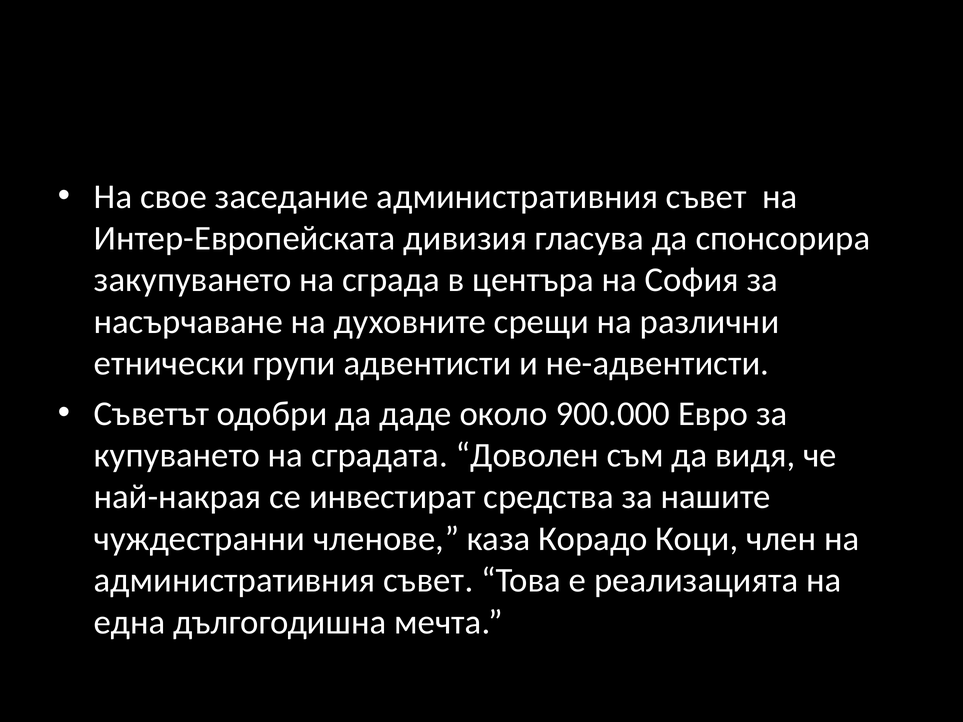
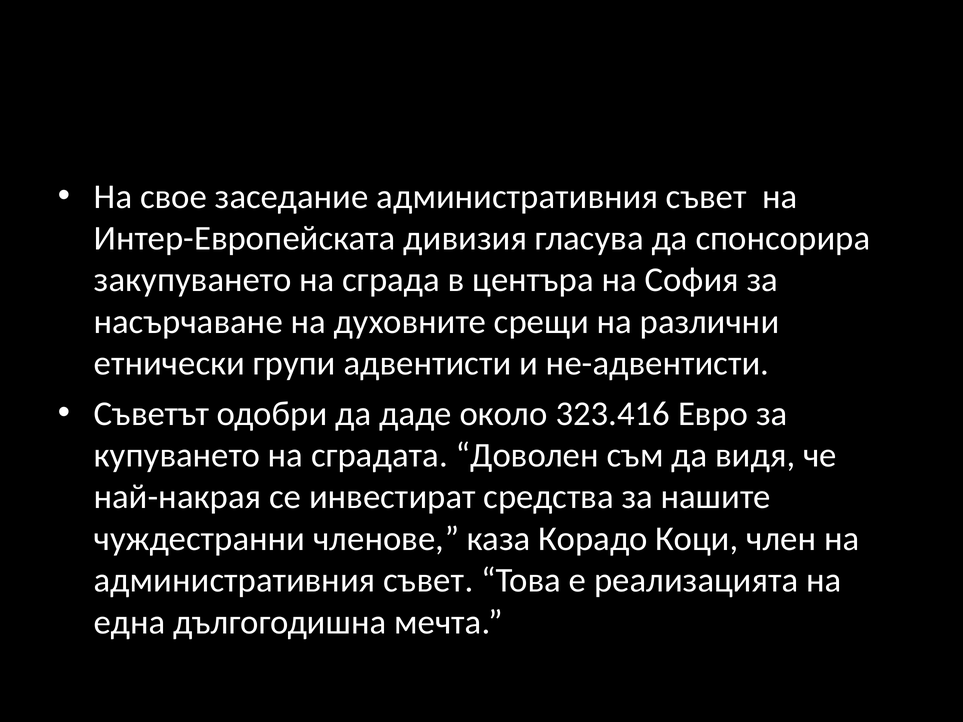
900.000: 900.000 -> 323.416
